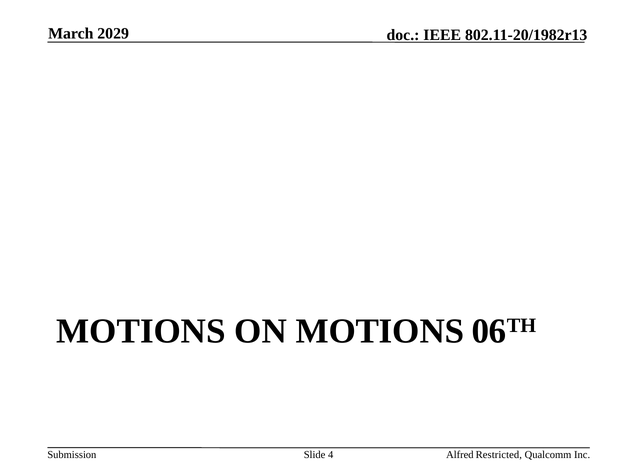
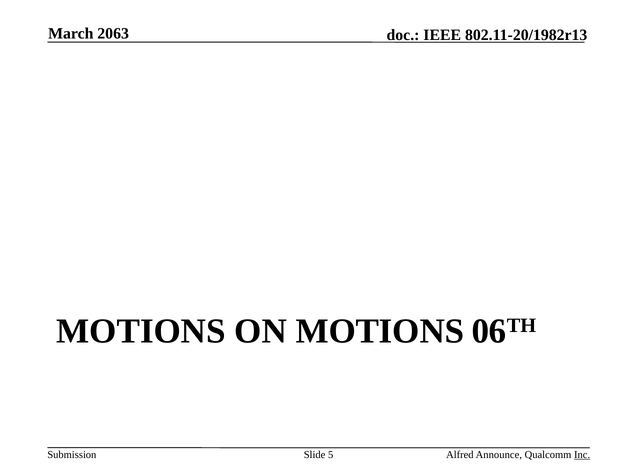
2029: 2029 -> 2063
4: 4 -> 5
Restricted: Restricted -> Announce
Inc underline: none -> present
